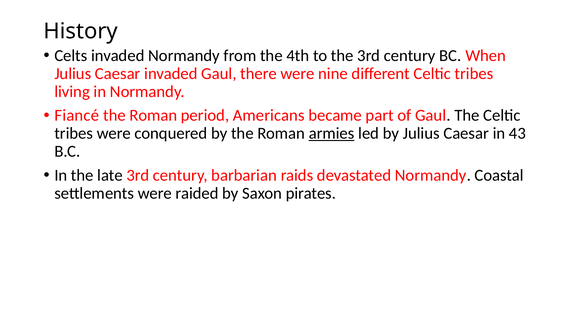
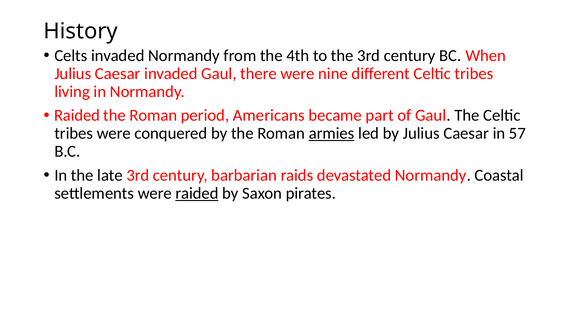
Fiancé at (77, 115): Fiancé -> Raided
43: 43 -> 57
raided at (197, 193) underline: none -> present
